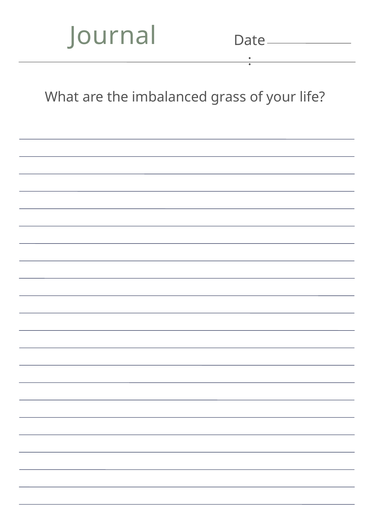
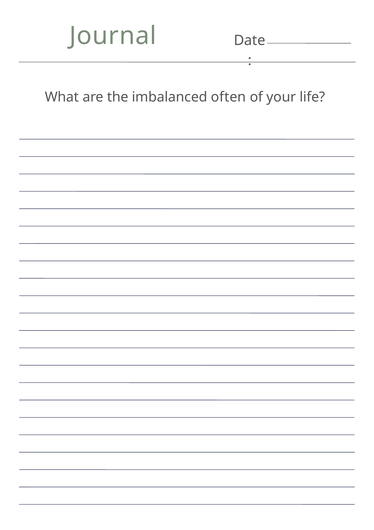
grass: grass -> often
